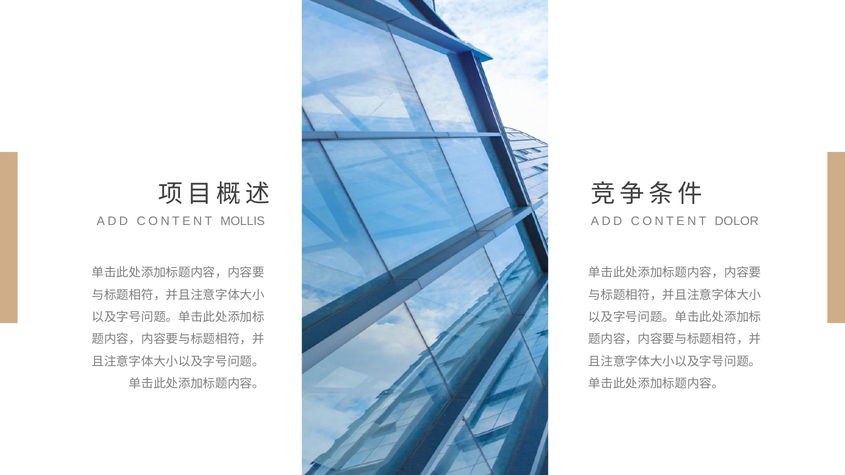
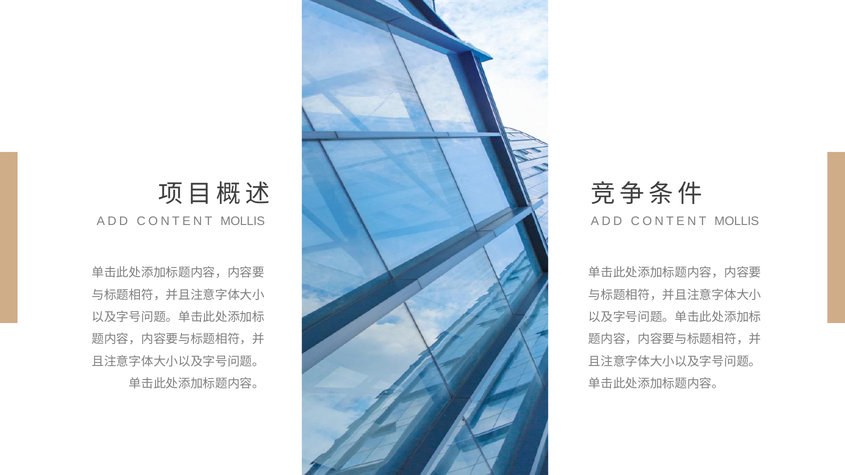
DOLOR at (737, 221): DOLOR -> MOLLIS
